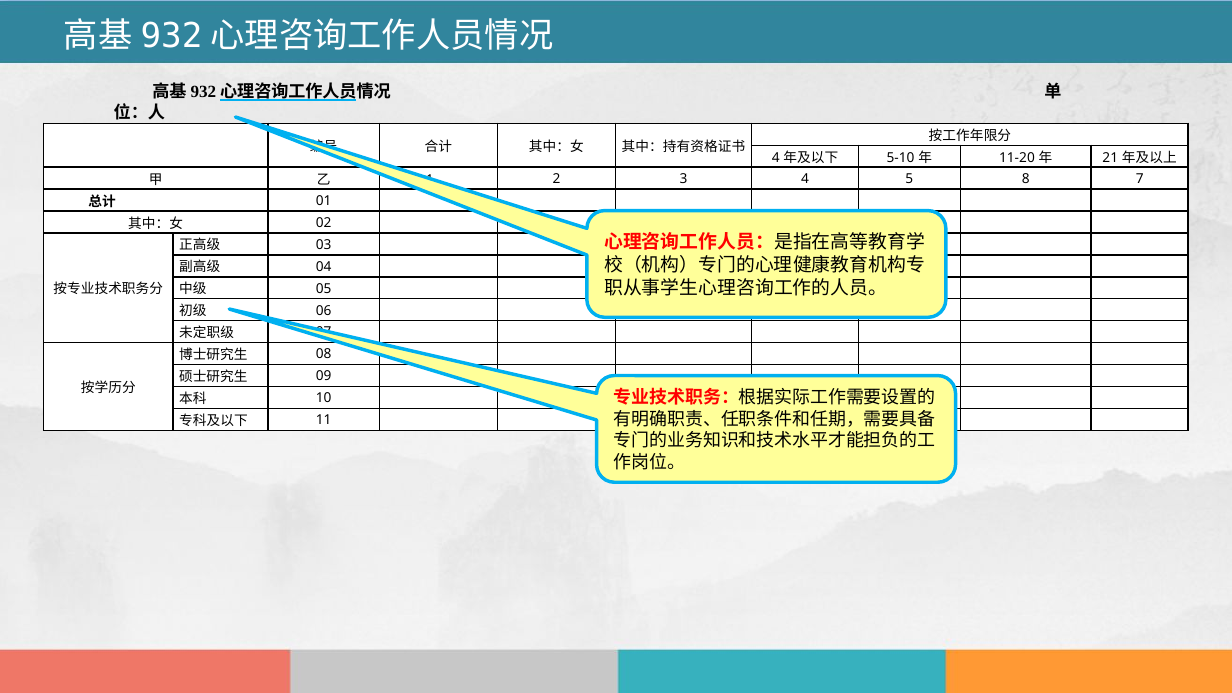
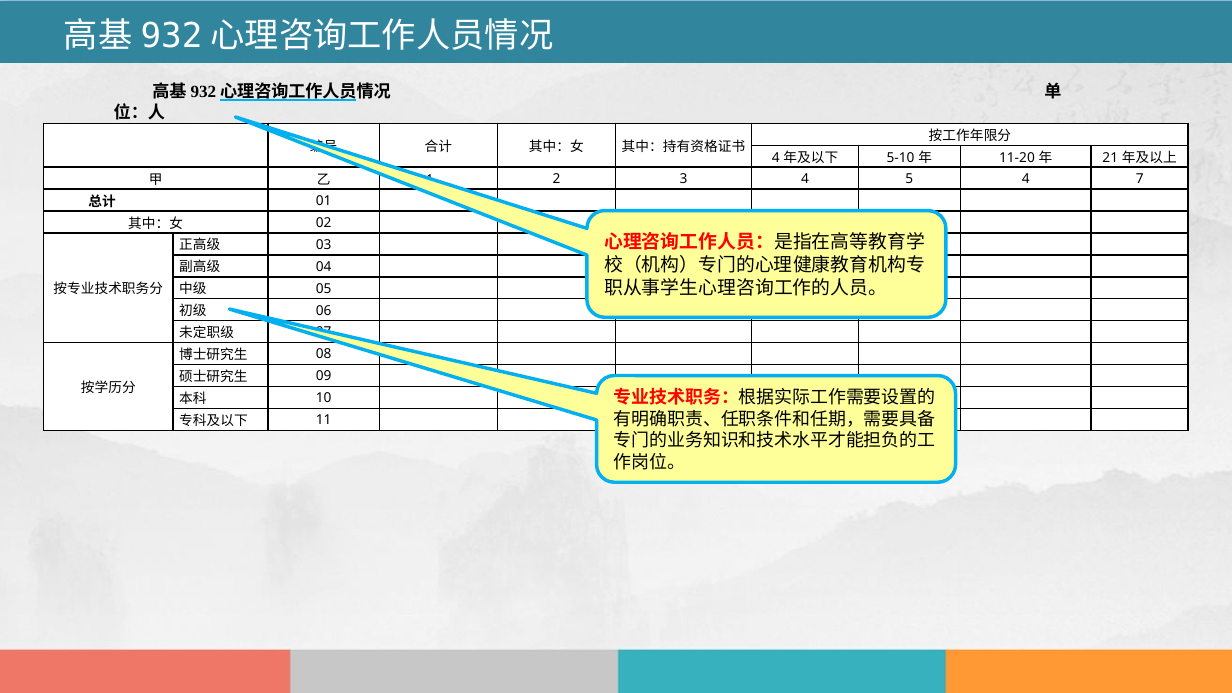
8 at (1026, 179): 8 -> 4
